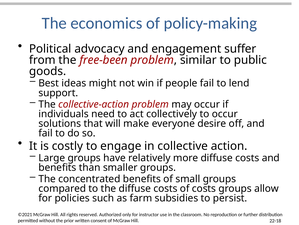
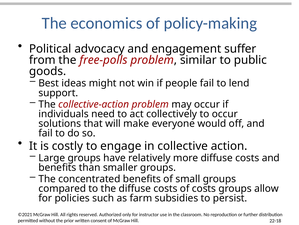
free-been: free-been -> free-polls
desire: desire -> would
